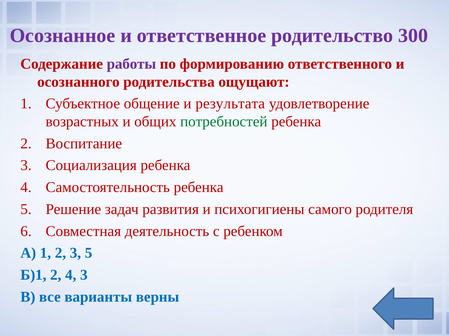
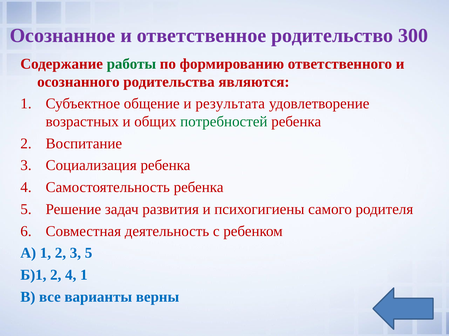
работы colour: purple -> green
ощущают: ощущают -> являются
4 3: 3 -> 1
